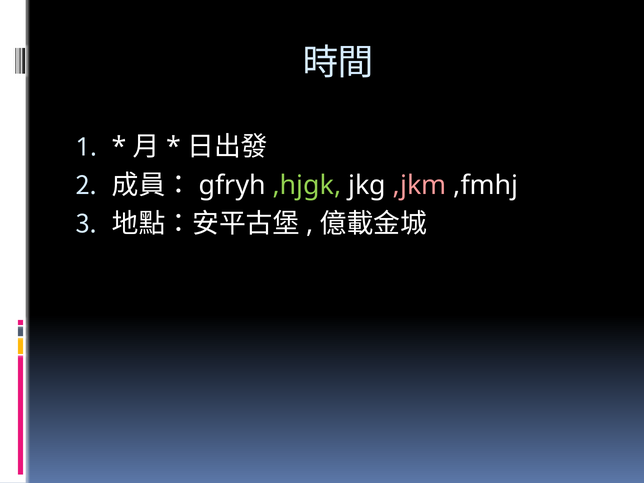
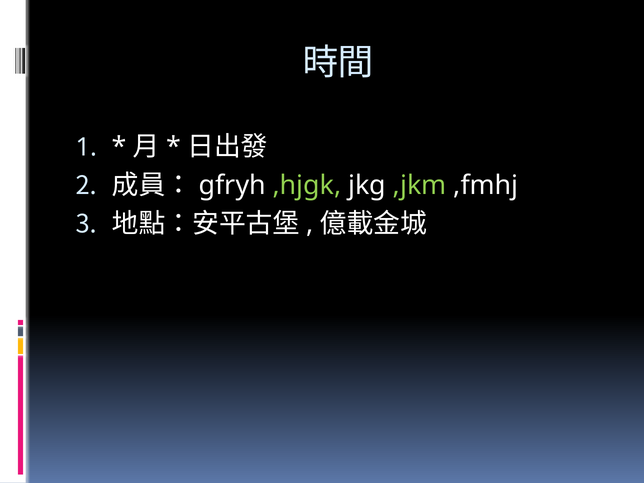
,jkm colour: pink -> light green
